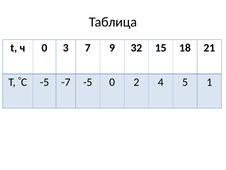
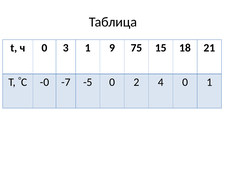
3 7: 7 -> 1
32: 32 -> 75
C -5: -5 -> -0
4 5: 5 -> 0
